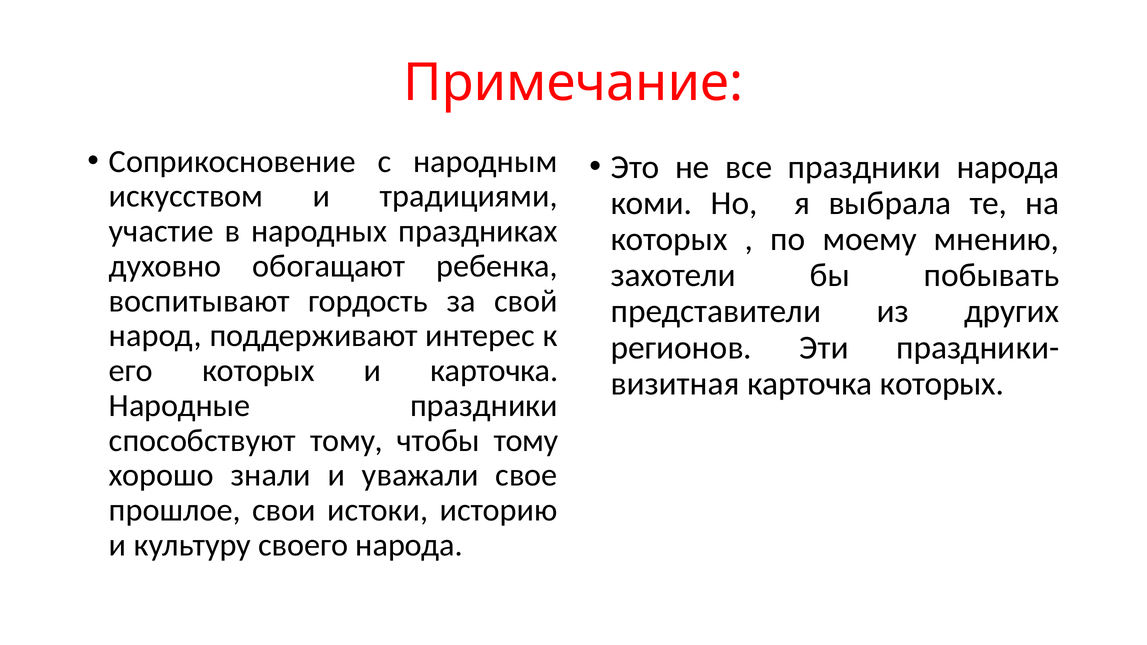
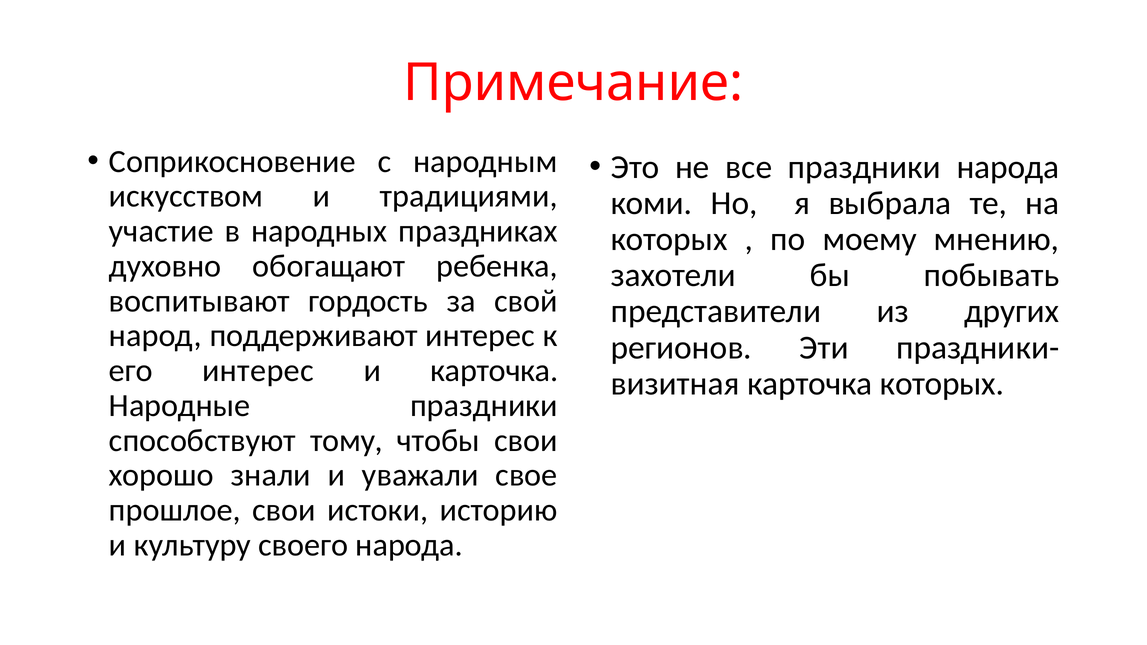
его которых: которых -> интерес
чтобы тому: тому -> свои
